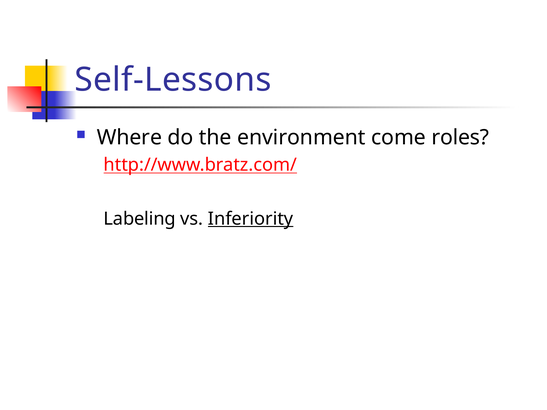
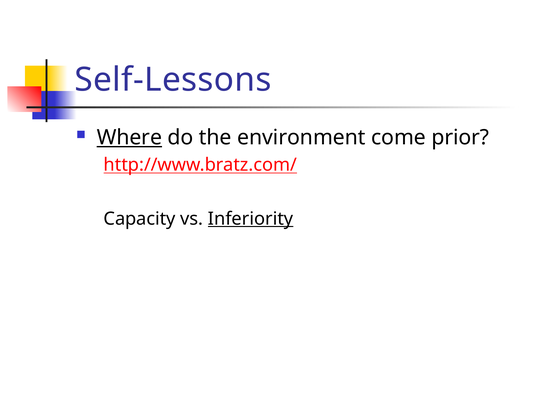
Where underline: none -> present
roles: roles -> prior
Labeling: Labeling -> Capacity
